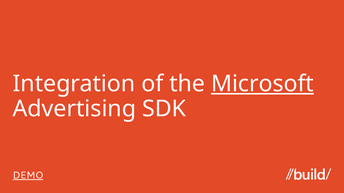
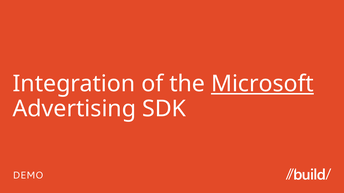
DEMO underline: present -> none
